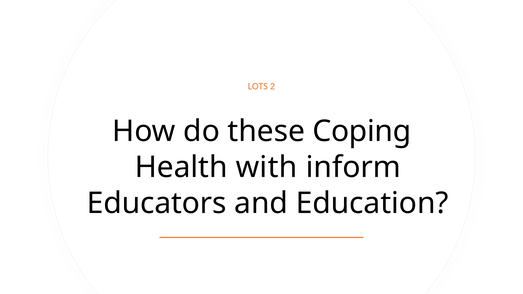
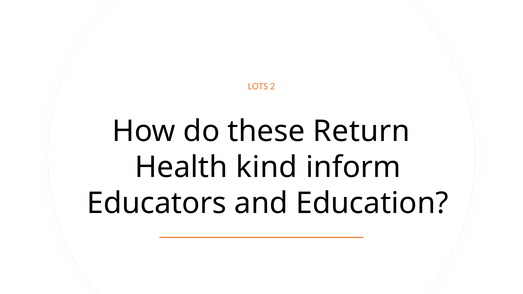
Coping: Coping -> Return
with: with -> kind
